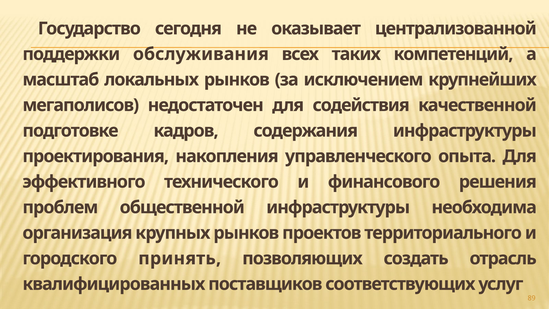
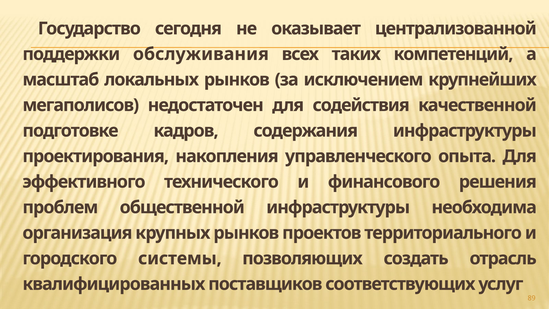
принять: принять -> системы
